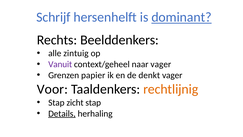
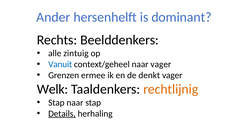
Schrijf: Schrijf -> Ander
dominant underline: present -> none
Vanuit colour: purple -> blue
papier: papier -> ermee
Voor: Voor -> Welk
Stap zicht: zicht -> naar
